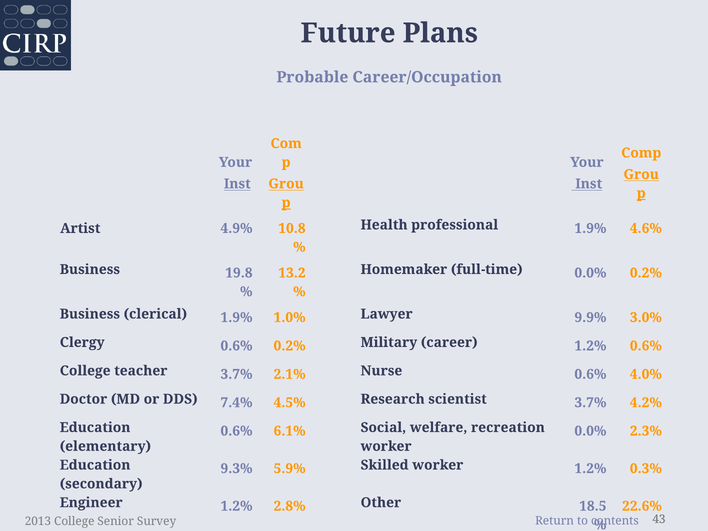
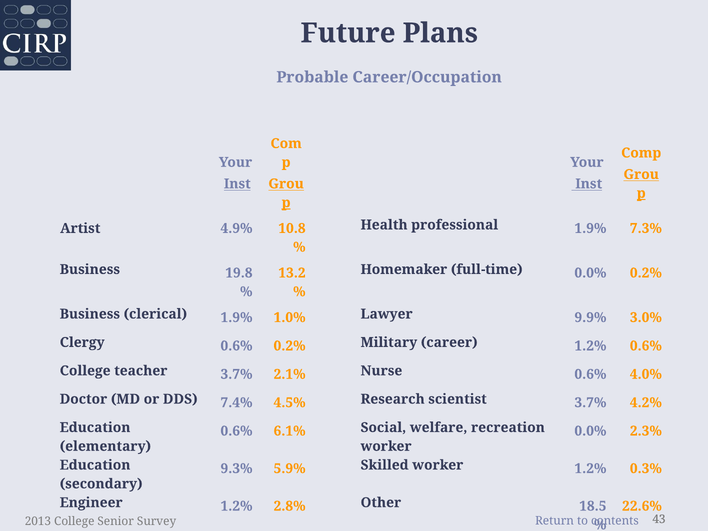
4.6%: 4.6% -> 7.3%
